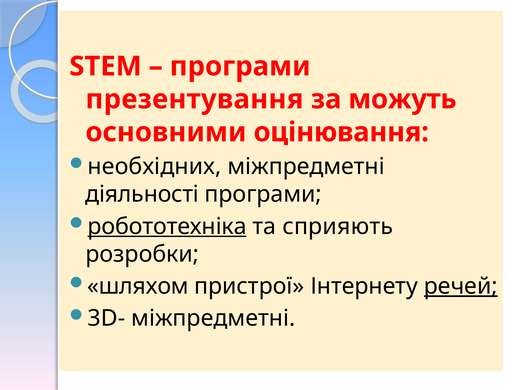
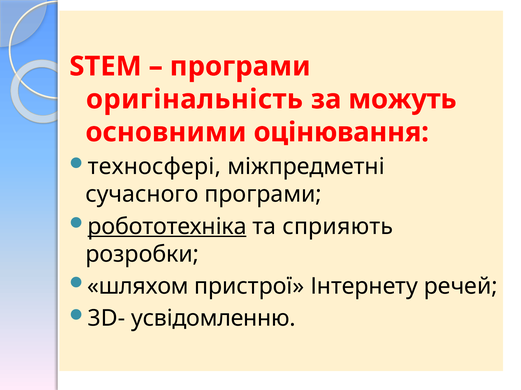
презентування: презентування -> оригінальність
необхідних: необхідних -> техносфері
діяльності: діяльності -> сучасного
речей underline: present -> none
3D- міжпредметні: міжпредметні -> усвідомленню
